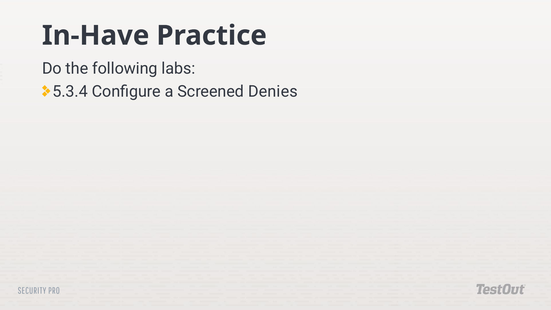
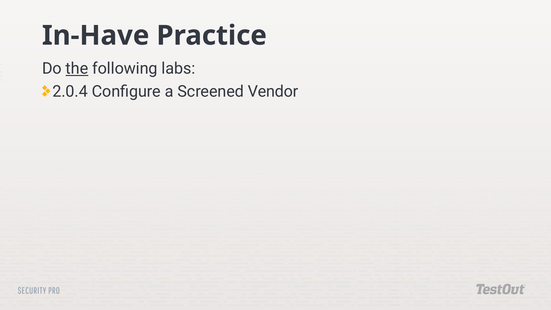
the underline: none -> present
5.3.4: 5.3.4 -> 2.0.4
Denies: Denies -> Vendor
